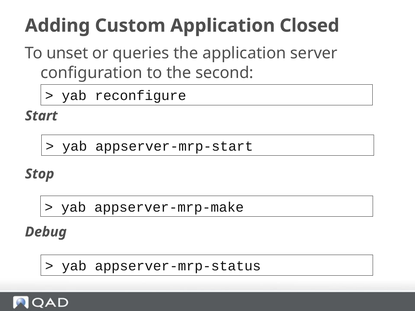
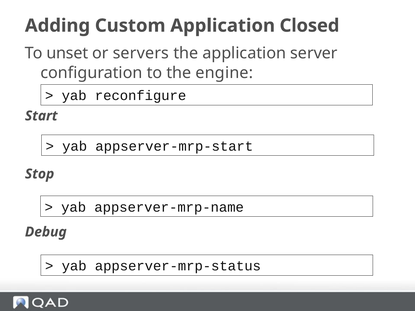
queries: queries -> servers
second: second -> engine
appserver-mrp-make: appserver-mrp-make -> appserver-mrp-name
